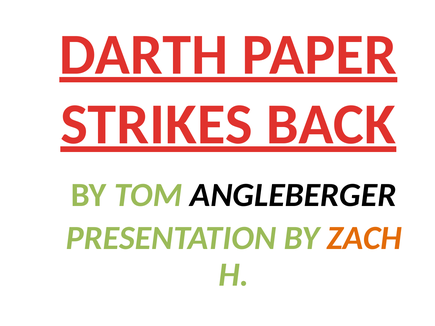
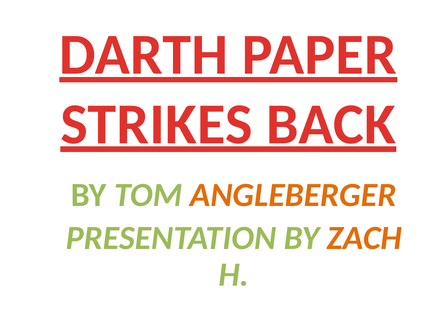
ANGLEBERGER colour: black -> orange
